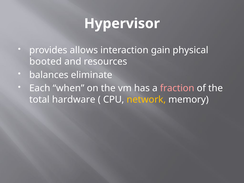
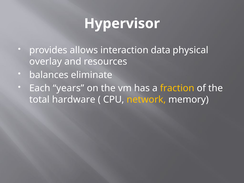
gain: gain -> data
booted: booted -> overlay
when: when -> years
fraction colour: pink -> yellow
